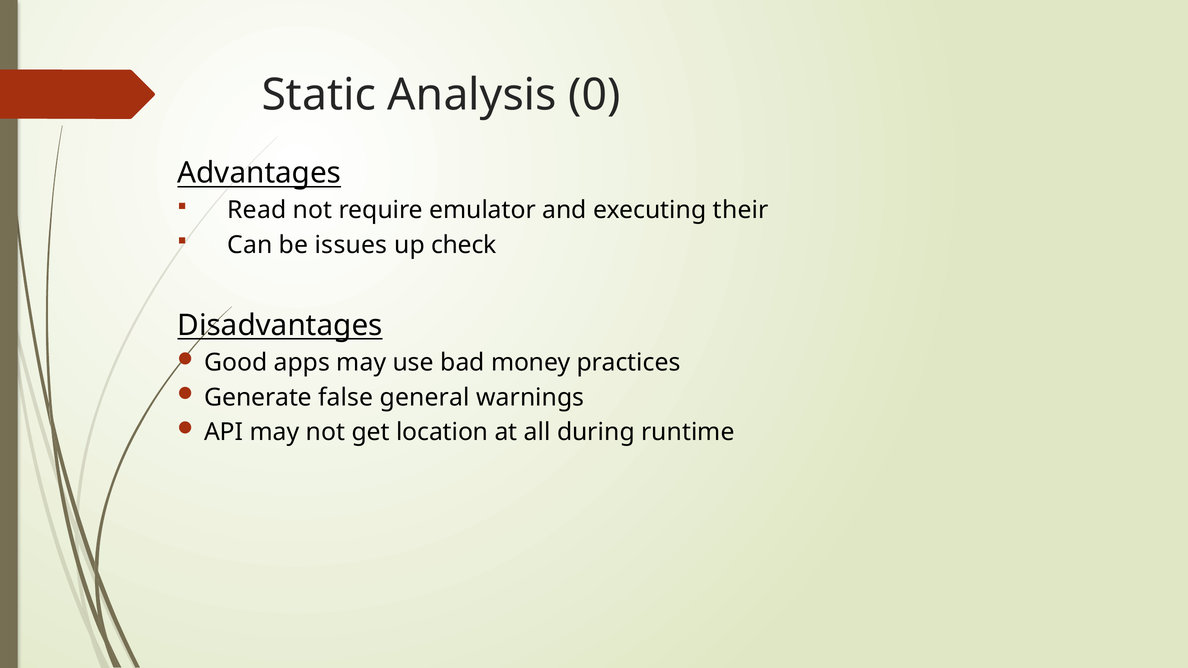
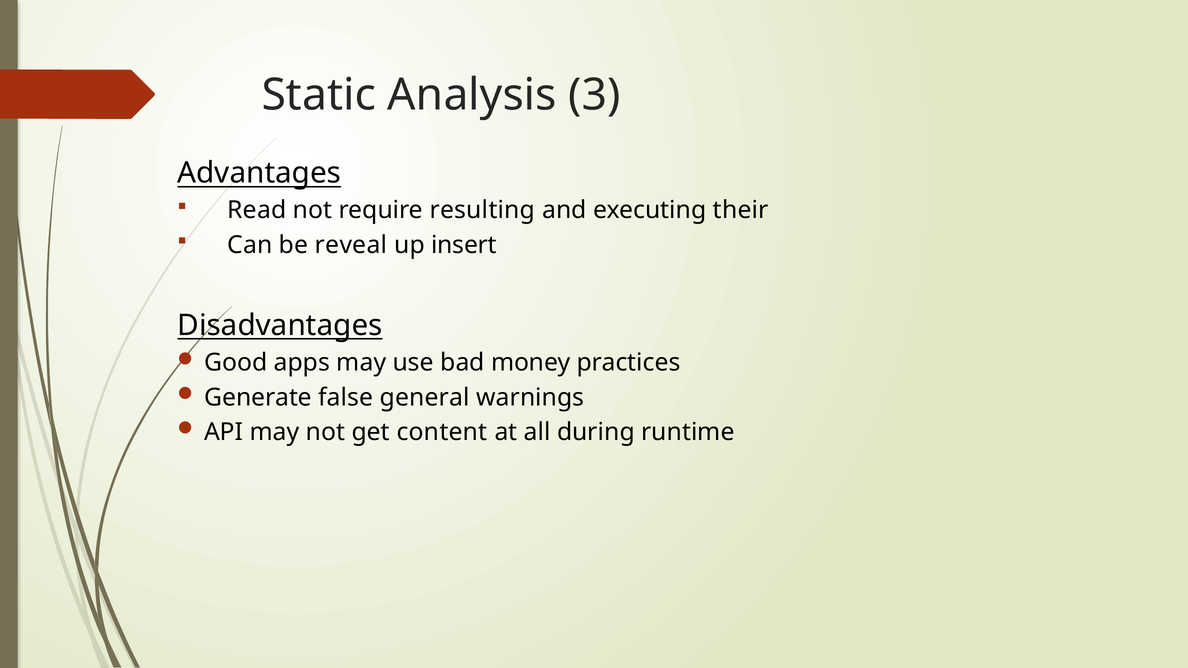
0: 0 -> 3
emulator: emulator -> resulting
issues: issues -> reveal
check: check -> insert
location: location -> content
